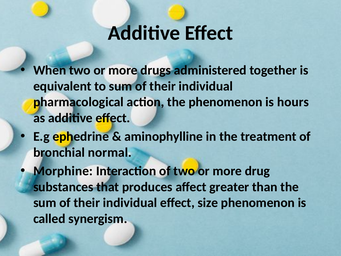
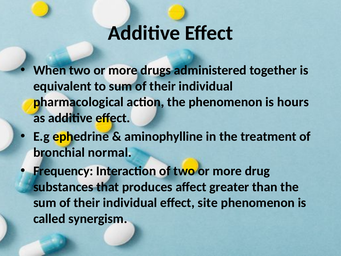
Morphine: Morphine -> Frequency
size: size -> site
